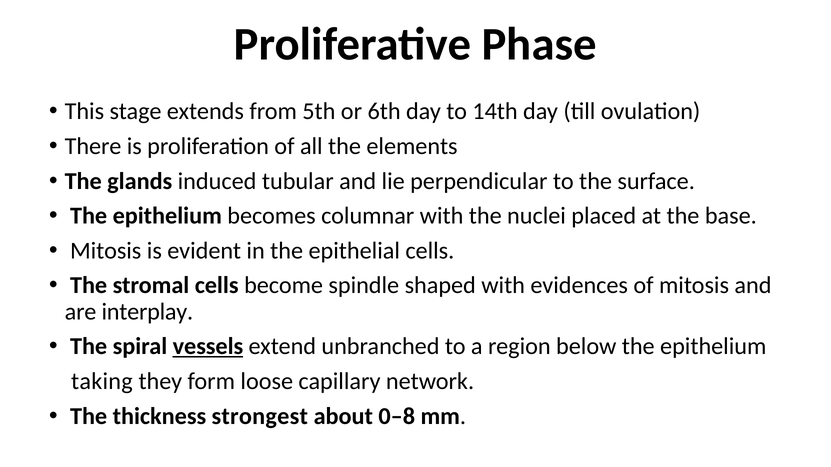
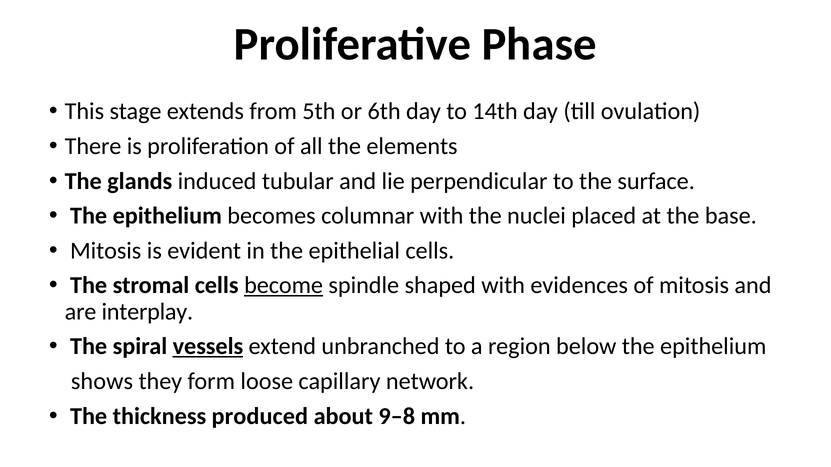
become underline: none -> present
taking: taking -> shows
strongest: strongest -> produced
0–8: 0–8 -> 9–8
